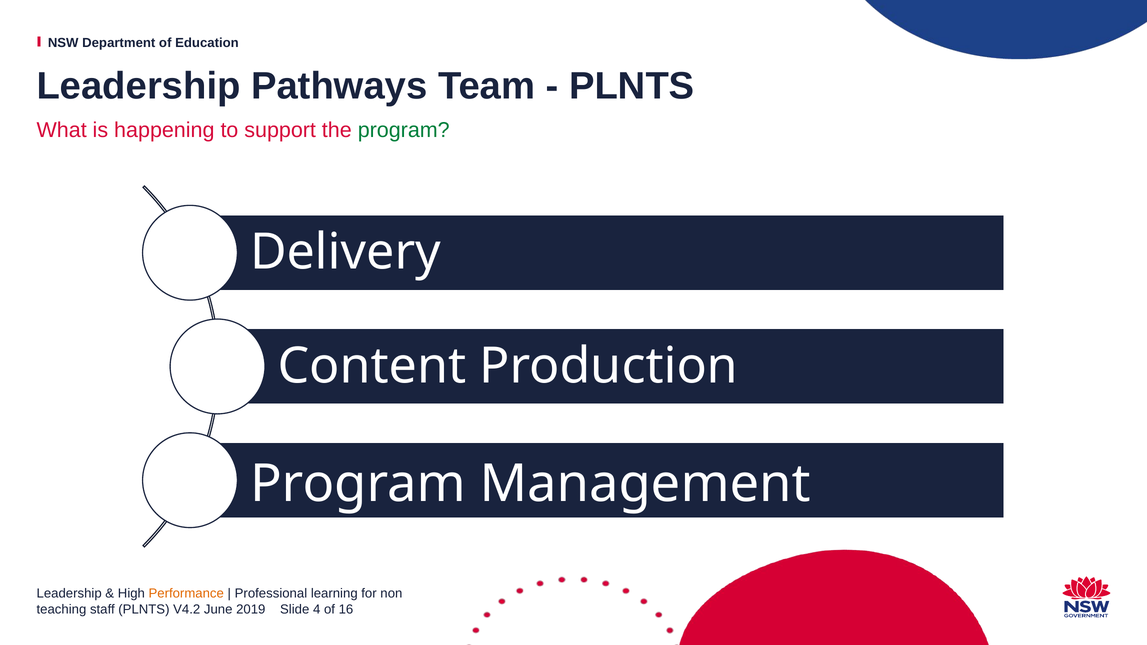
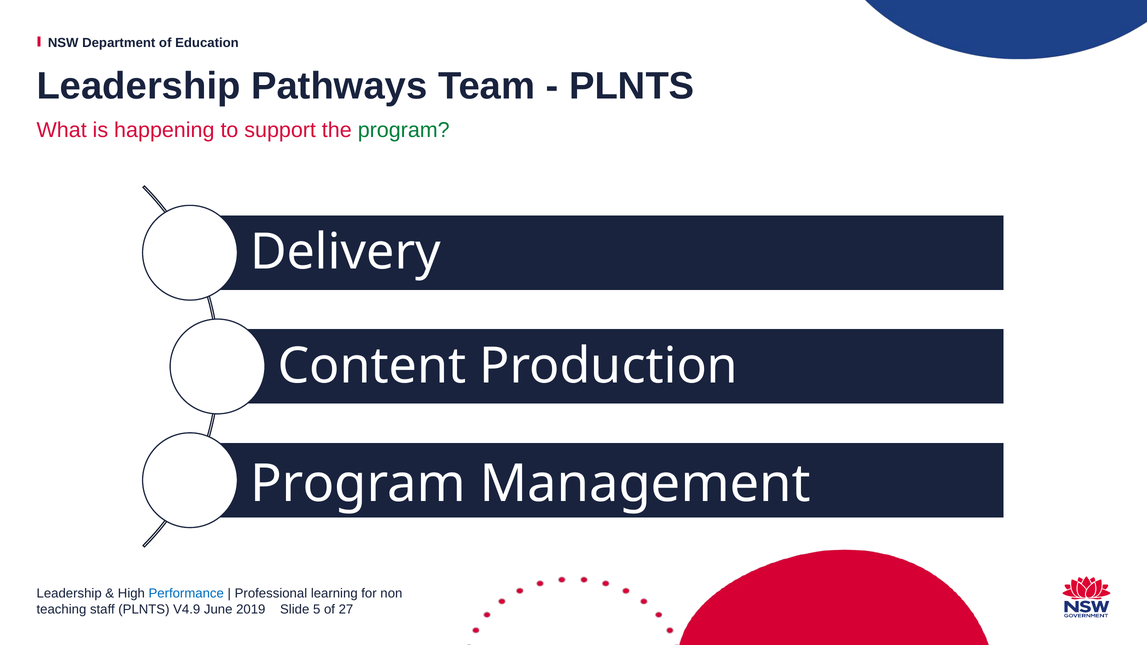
Performance colour: orange -> blue
V4.2: V4.2 -> V4.9
4: 4 -> 5
16: 16 -> 27
